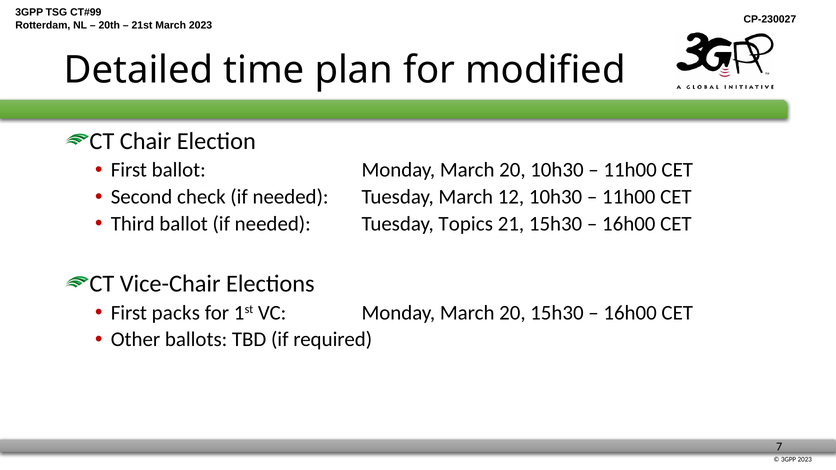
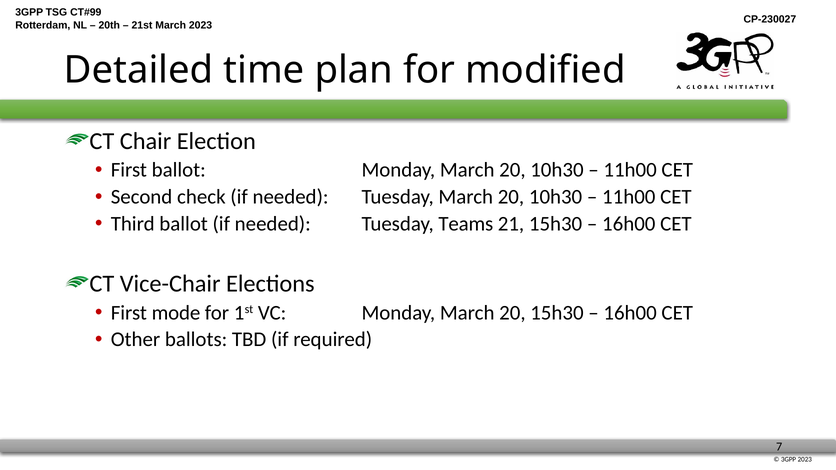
Tuesday March 12: 12 -> 20
Topics: Topics -> Teams
packs: packs -> mode
